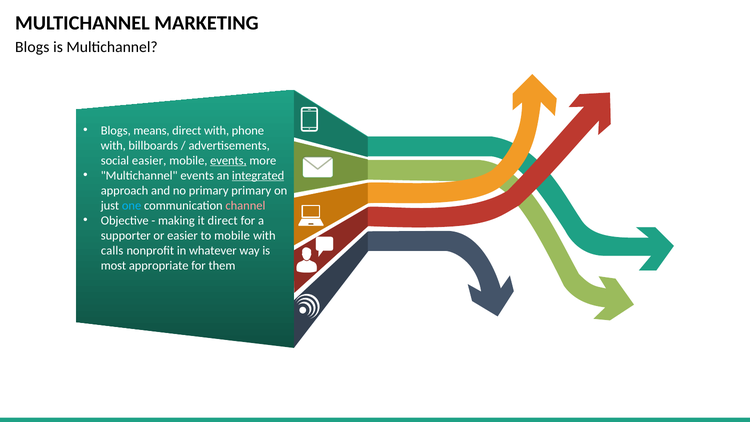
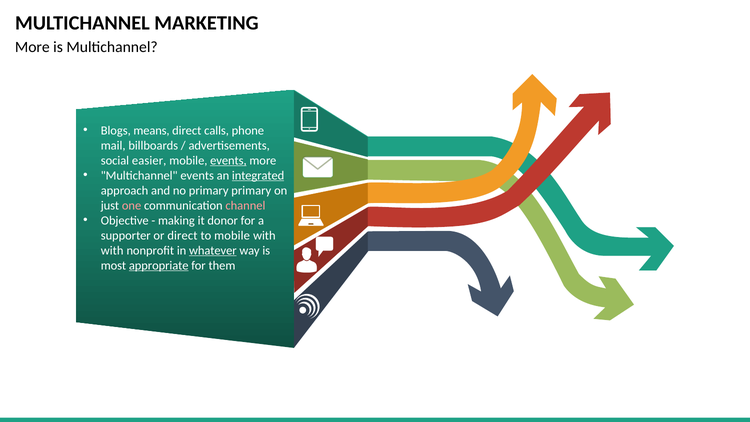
Blogs at (32, 47): Blogs -> More
direct with: with -> calls
with at (113, 145): with -> mail
one colour: light blue -> pink
it direct: direct -> donor
or easier: easier -> direct
calls at (112, 250): calls -> with
whatever underline: none -> present
appropriate underline: none -> present
